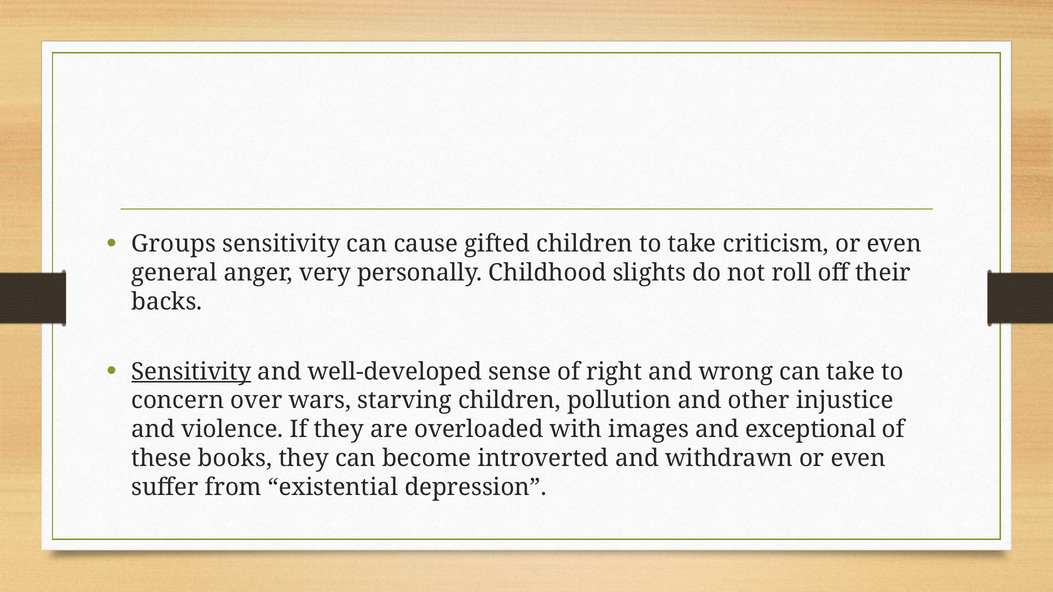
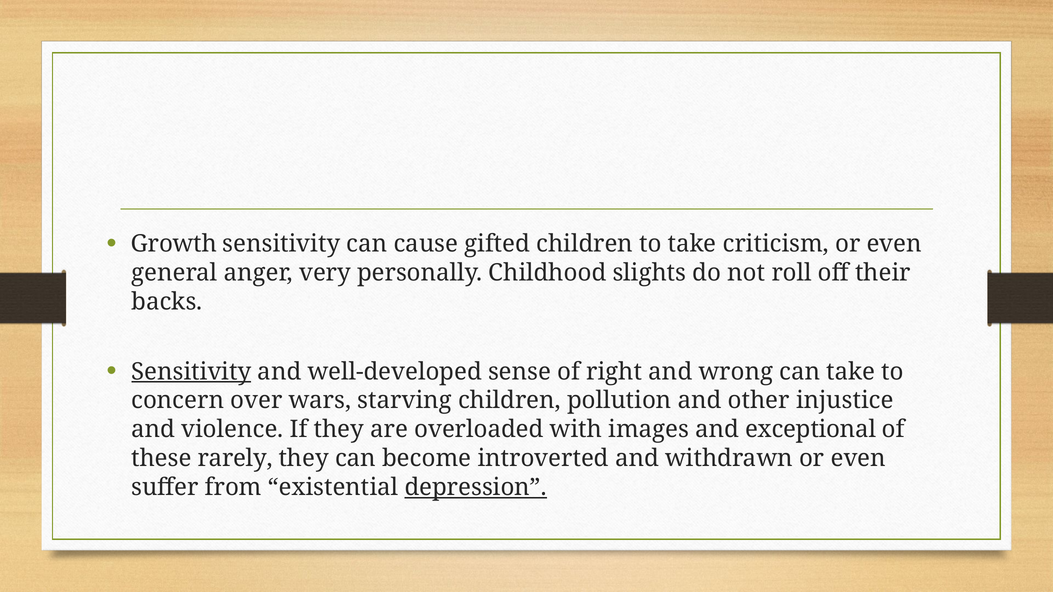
Groups: Groups -> Growth
books: books -> rarely
depression underline: none -> present
